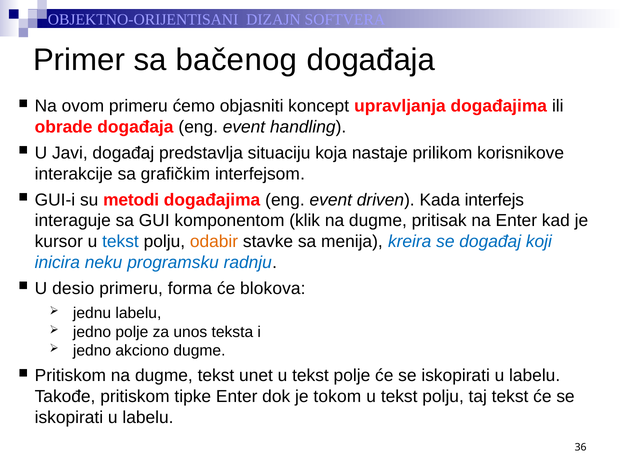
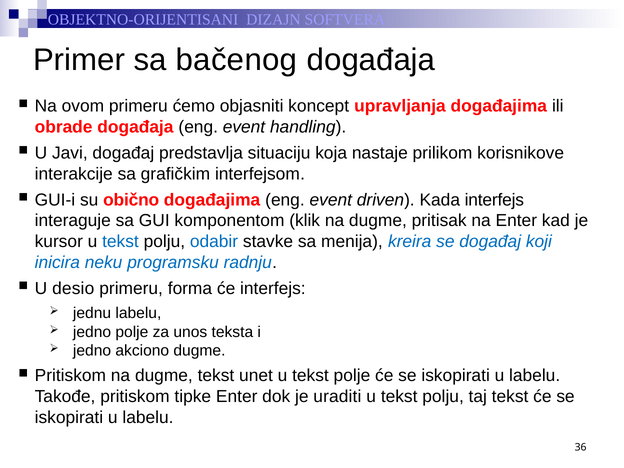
metodi: metodi -> obično
odabir colour: orange -> blue
će blokova: blokova -> interfejs
tokom: tokom -> uraditi
